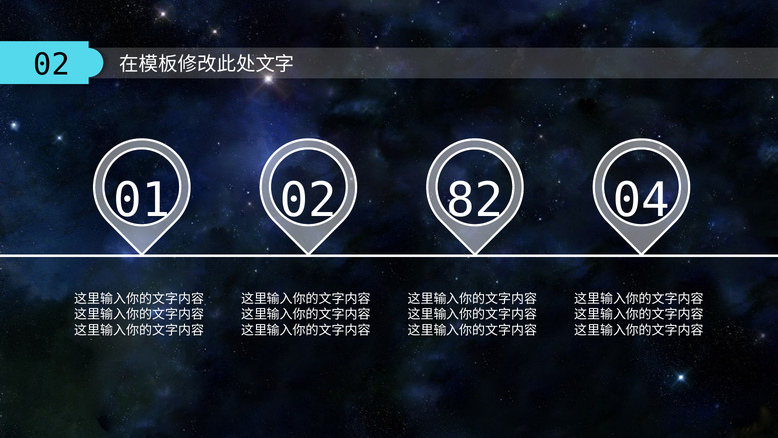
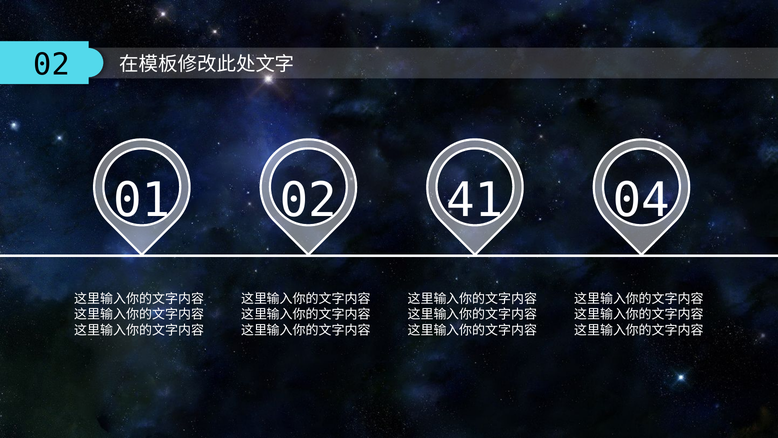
82: 82 -> 41
